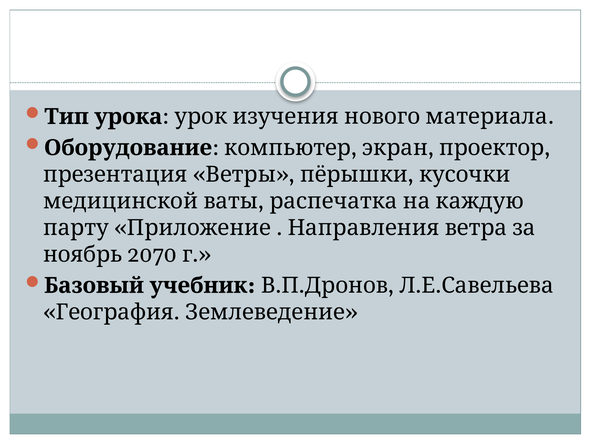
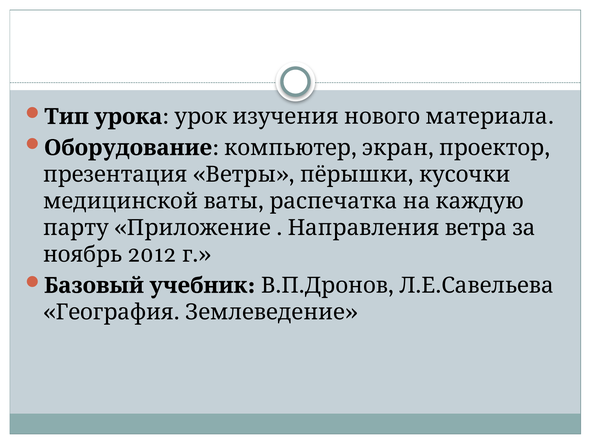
2070: 2070 -> 2012
